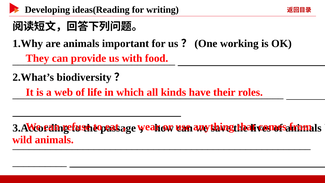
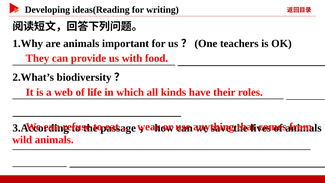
working: working -> teachers
